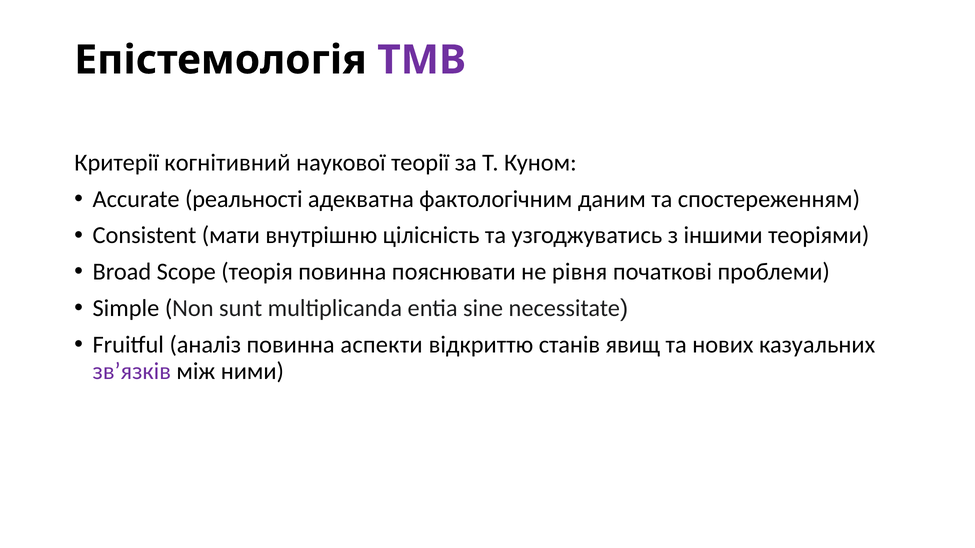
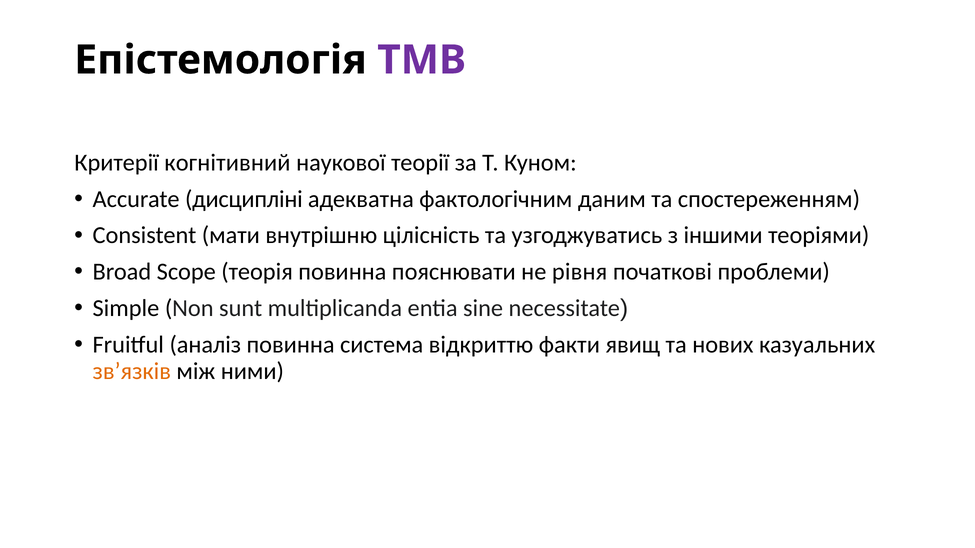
реальності: реальності -> дисципліні
аспекти: аспекти -> система
станів: станів -> факти
зв’язків colour: purple -> orange
